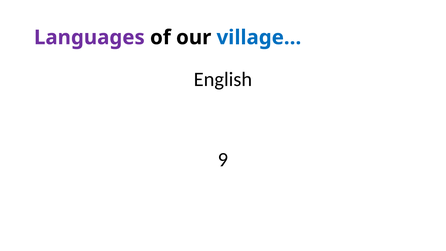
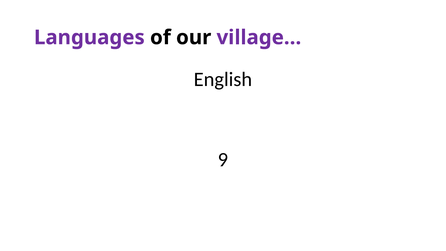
village… colour: blue -> purple
